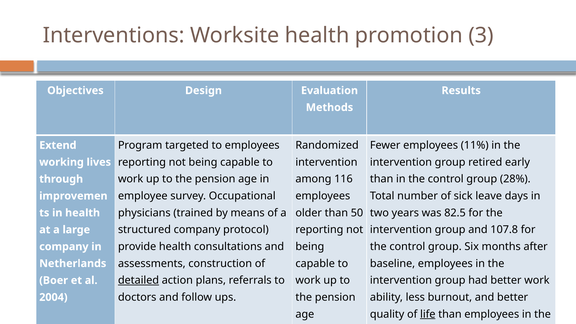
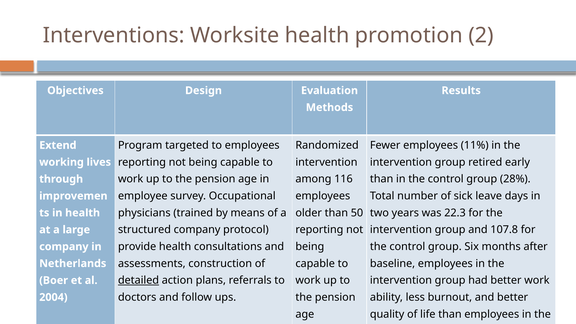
3: 3 -> 2
82.5: 82.5 -> 22.3
life underline: present -> none
